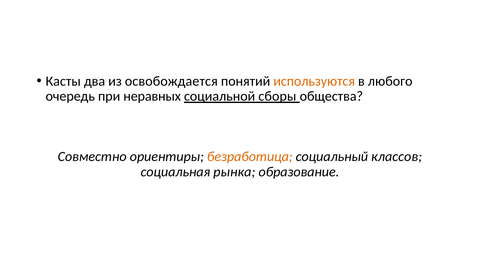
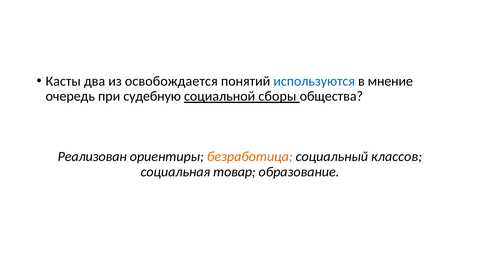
используются colour: orange -> blue
любого: любого -> мнение
неравных: неравных -> судебную
Совместно: Совместно -> Реализован
рынка: рынка -> товар
